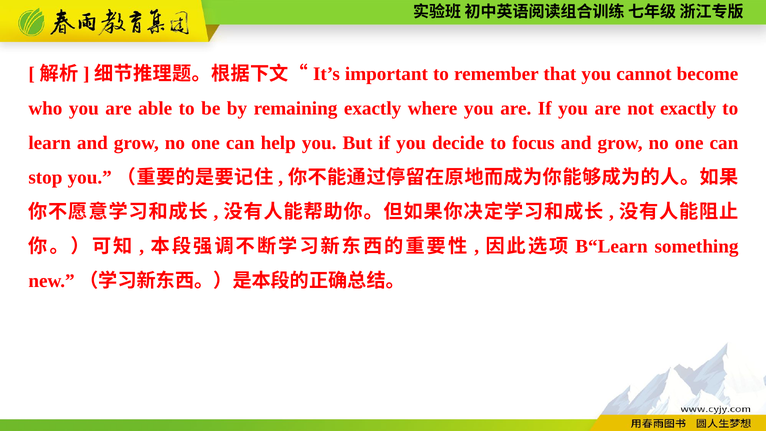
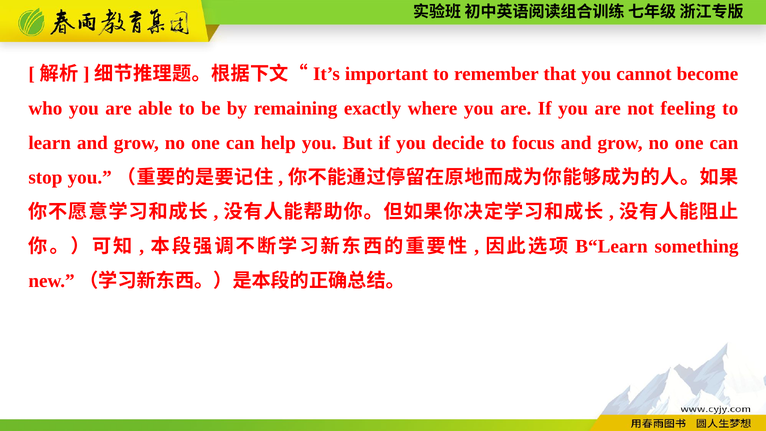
not exactly: exactly -> feeling
